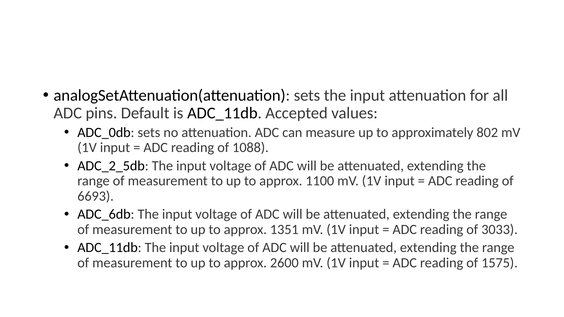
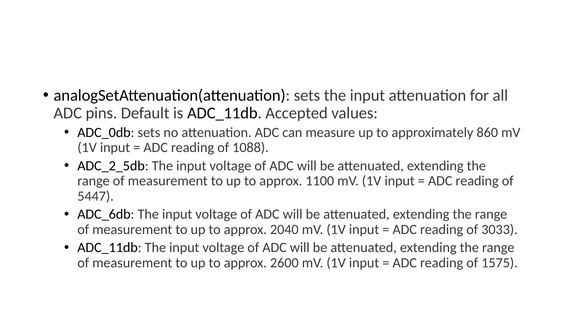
802: 802 -> 860
6693: 6693 -> 5447
1351: 1351 -> 2040
